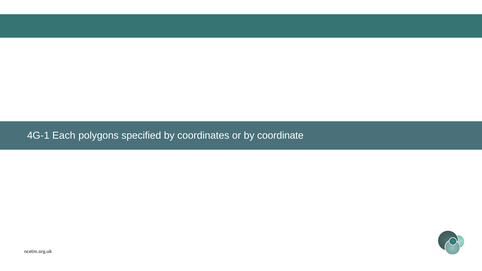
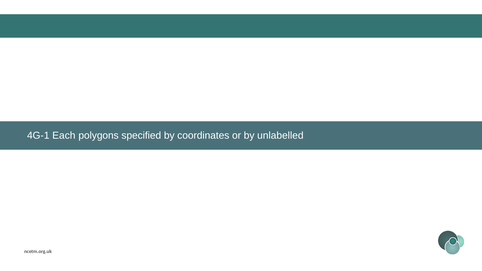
coordinate: coordinate -> unlabelled
